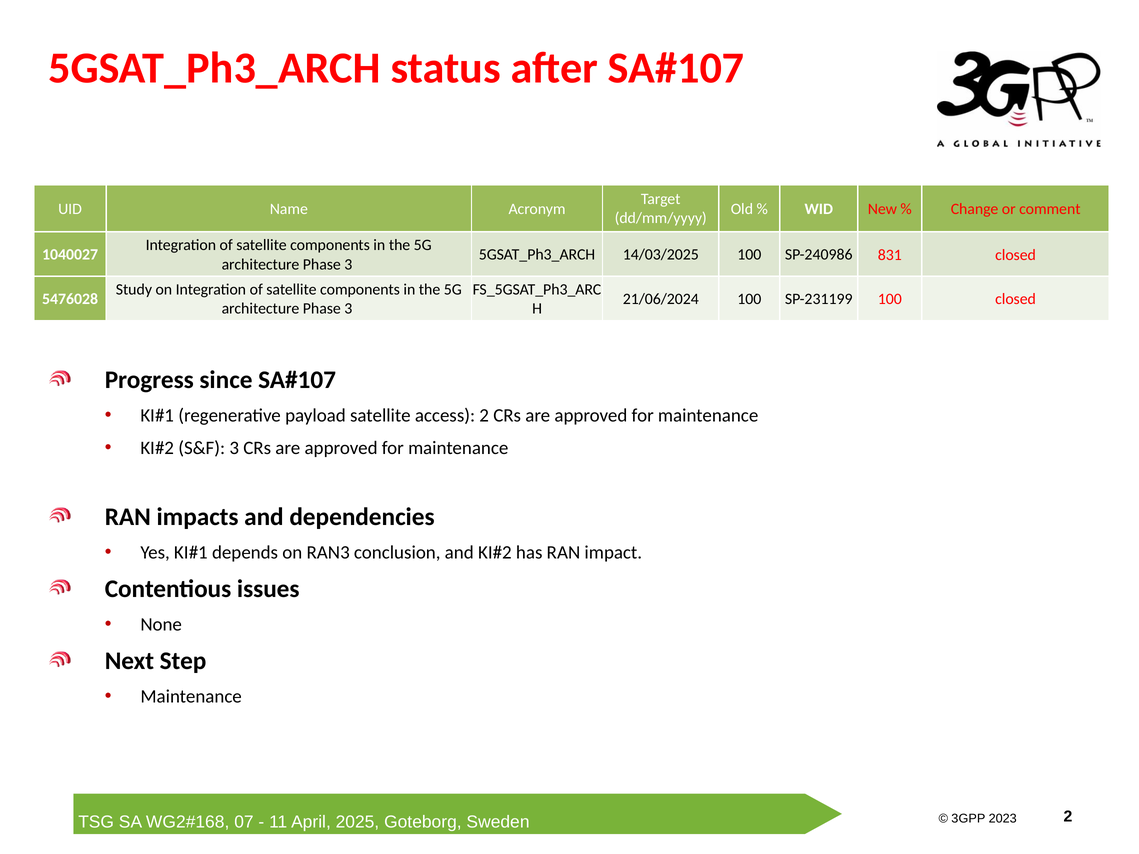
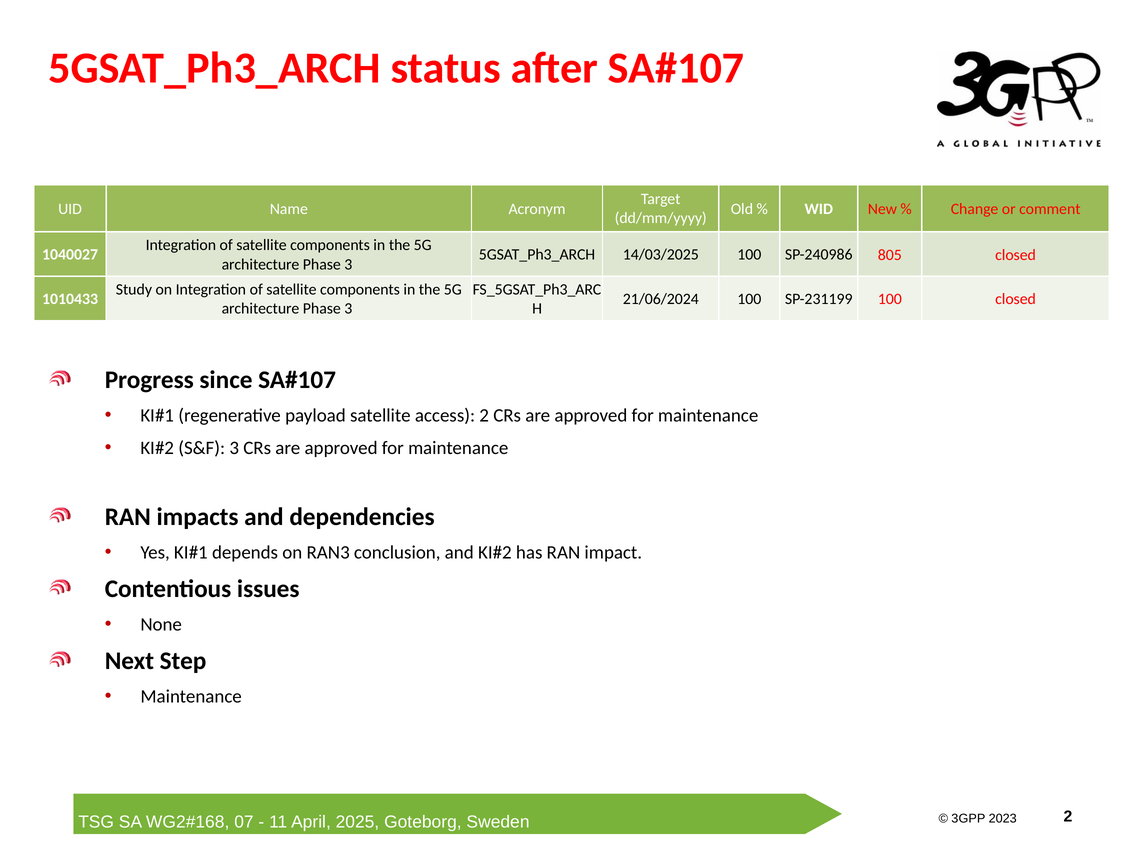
831: 831 -> 805
5476028: 5476028 -> 1010433
